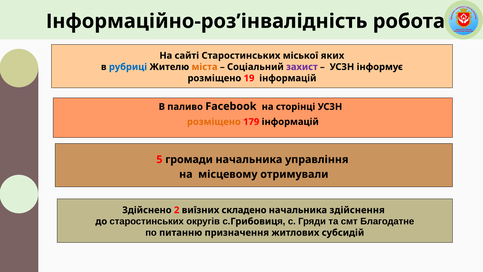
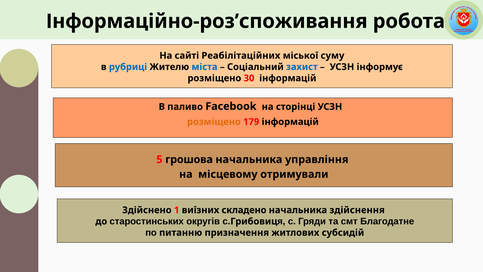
Інформаційно-роз’інвалідність: Інформаційно-роз’інвалідність -> Інформаційно-роз’споживання
сайті Старостинських: Старостинських -> Реабілітаційних
яких: яких -> суму
міста colour: orange -> blue
захист colour: purple -> blue
19: 19 -> 30
громади: громади -> грошова
2: 2 -> 1
